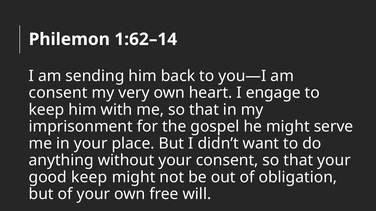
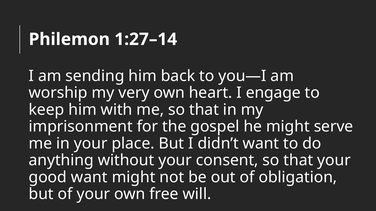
1:62–14: 1:62–14 -> 1:27–14
consent at (58, 93): consent -> worship
good keep: keep -> want
